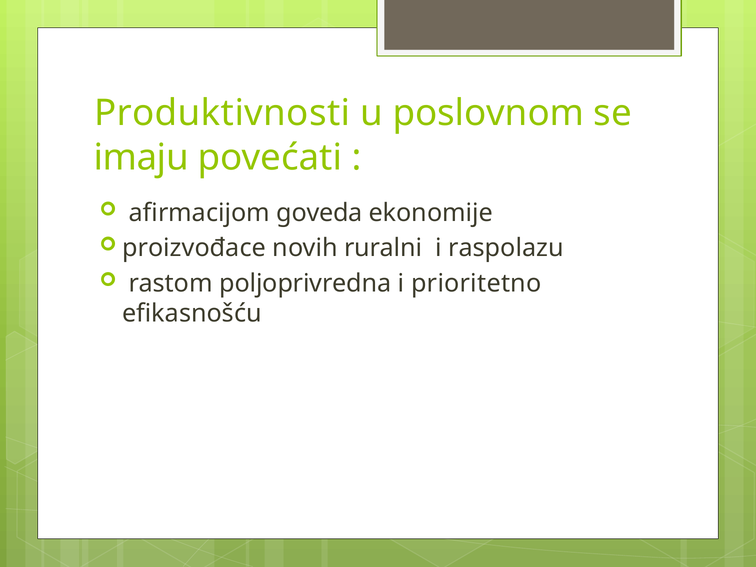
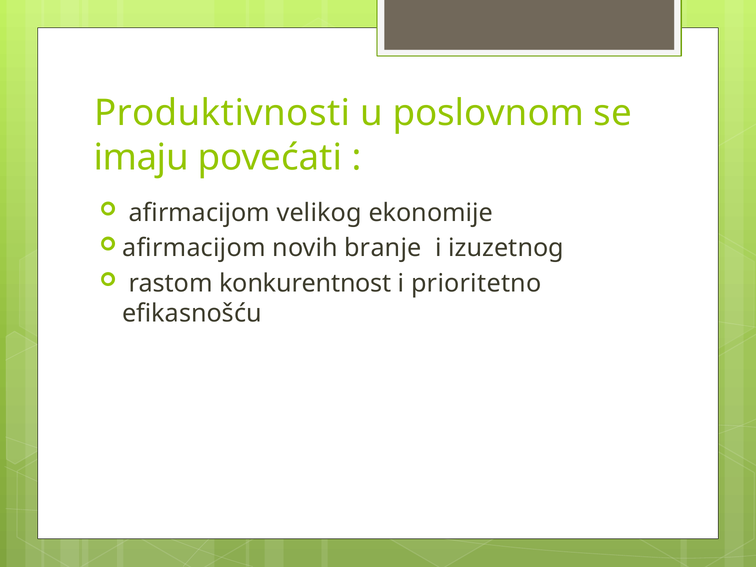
goveda: goveda -> velikog
proizvođace at (194, 248): proizvođace -> afirmacijom
ruralni: ruralni -> branje
raspolazu: raspolazu -> izuzetnog
poljoprivredna: poljoprivredna -> konkurentnost
